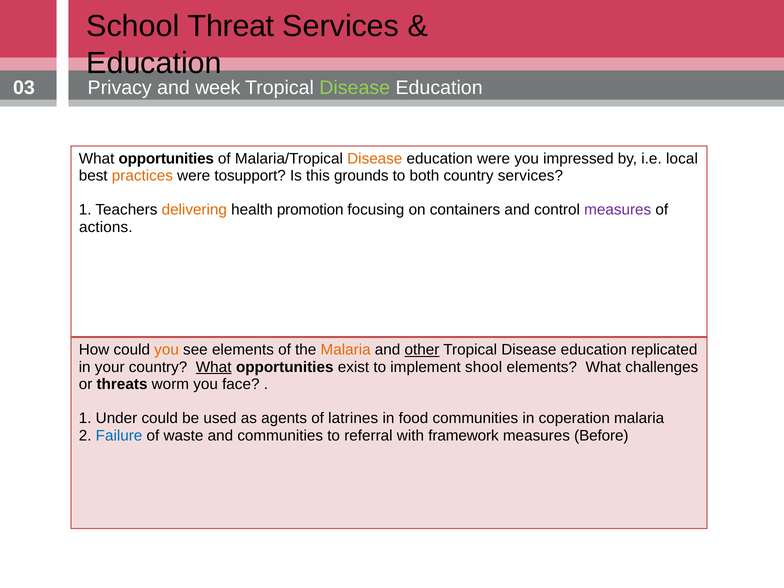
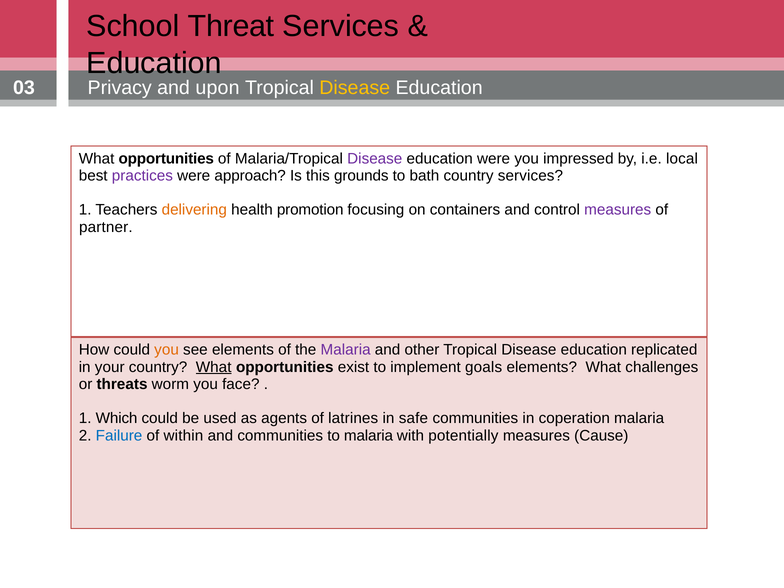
week: week -> upon
Disease at (355, 88) colour: light green -> yellow
Disease at (375, 159) colour: orange -> purple
practices colour: orange -> purple
tosupport: tosupport -> approach
both: both -> bath
actions: actions -> partner
Malaria at (346, 350) colour: orange -> purple
other underline: present -> none
shool: shool -> goals
Under: Under -> Which
food: food -> safe
waste: waste -> within
to referral: referral -> malaria
framework: framework -> potentially
Before: Before -> Cause
